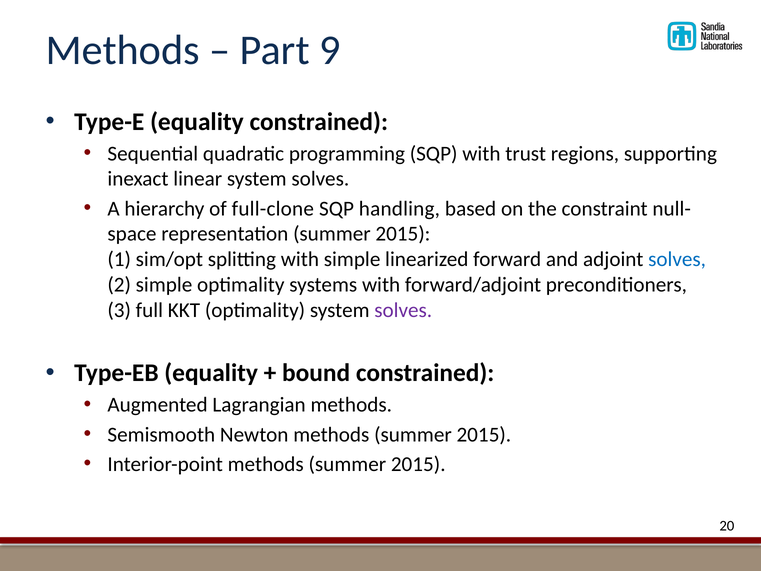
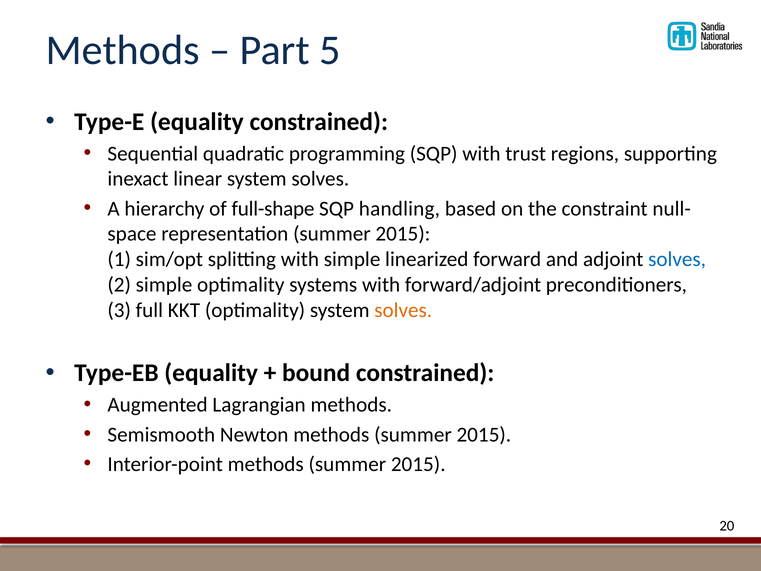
9: 9 -> 5
full-clone: full-clone -> full-shape
solves at (403, 310) colour: purple -> orange
